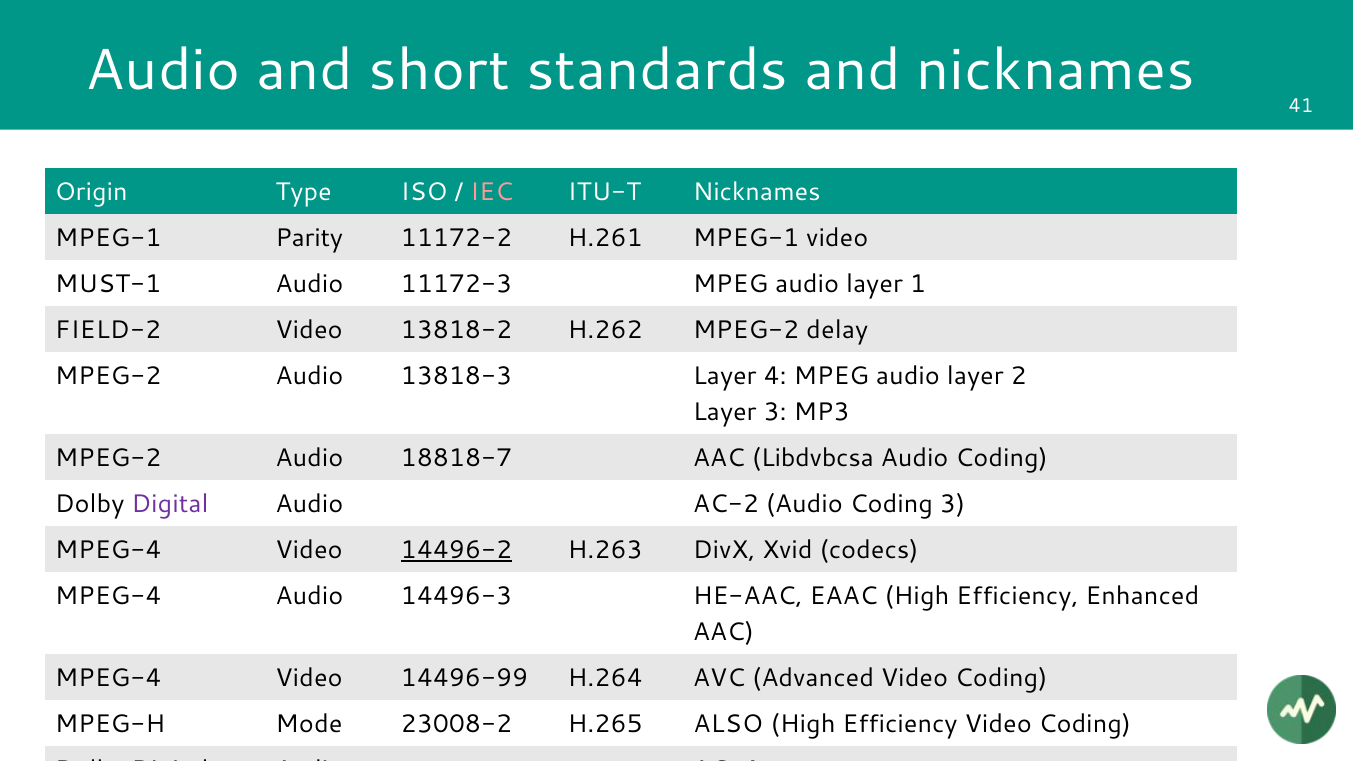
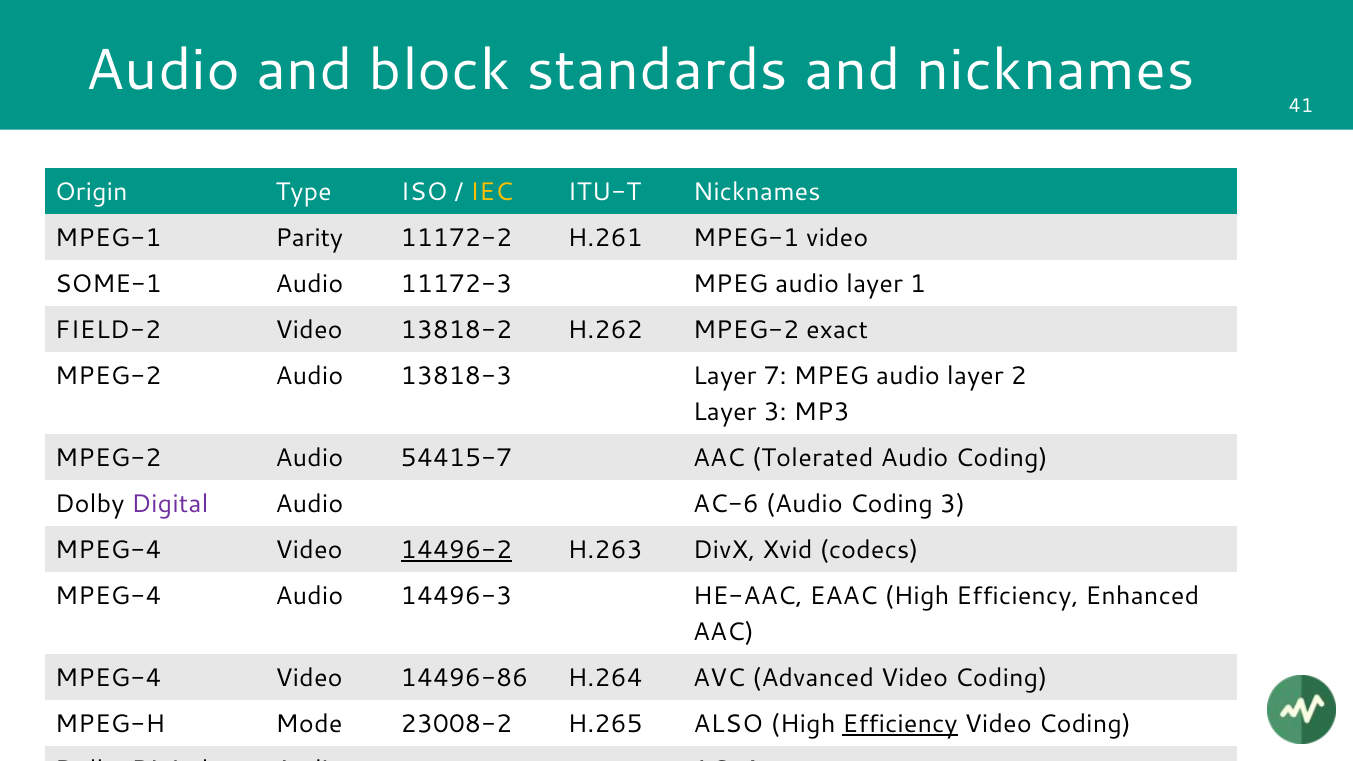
short: short -> block
IEC colour: pink -> yellow
MUST-1: MUST-1 -> SOME-1
delay: delay -> exact
4: 4 -> 7
18818-7: 18818-7 -> 54415-7
Libdvbcsa: Libdvbcsa -> Tolerated
AC-2: AC-2 -> AC-6
14496-99: 14496-99 -> 14496-86
Efficiency at (900, 724) underline: none -> present
